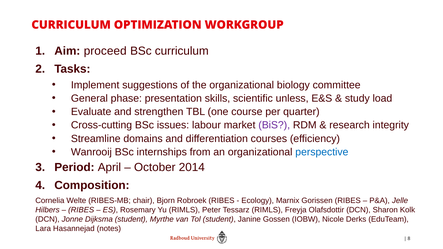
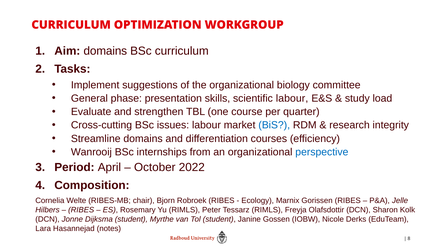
Aim proceed: proceed -> domains
scientific unless: unless -> labour
BiS colour: purple -> blue
2014: 2014 -> 2022
